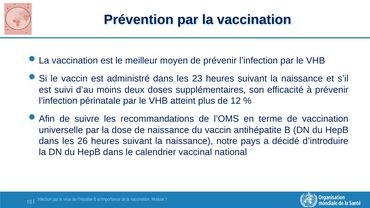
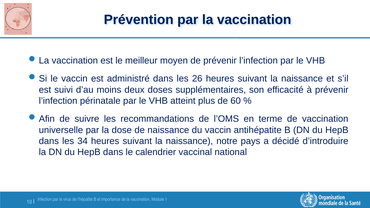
23: 23 -> 26
12: 12 -> 60
26: 26 -> 34
